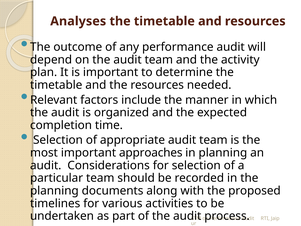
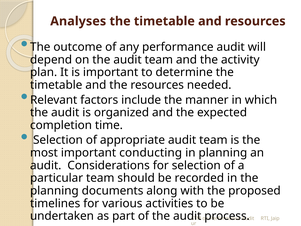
approaches: approaches -> conducting
